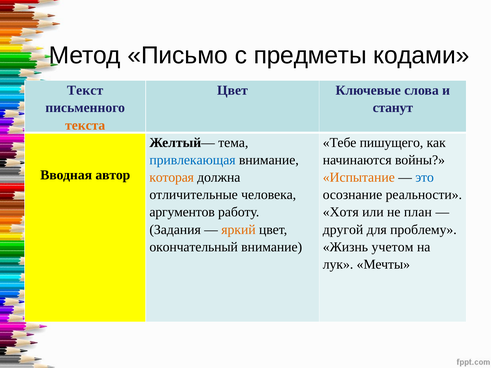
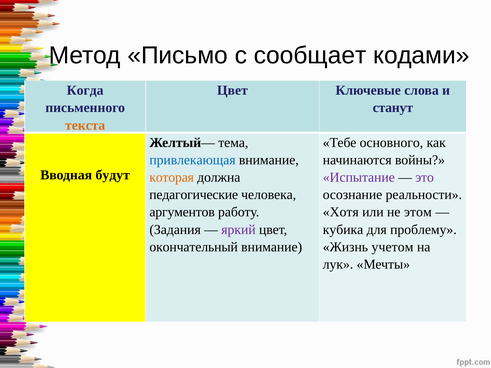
предметы: предметы -> сообщает
Текст: Текст -> Когда
пишущего: пишущего -> основного
автор: автор -> будут
Испытание colour: orange -> purple
это colour: blue -> purple
отличительные: отличительные -> педагогические
план: план -> этом
яркий colour: orange -> purple
другой: другой -> кубика
